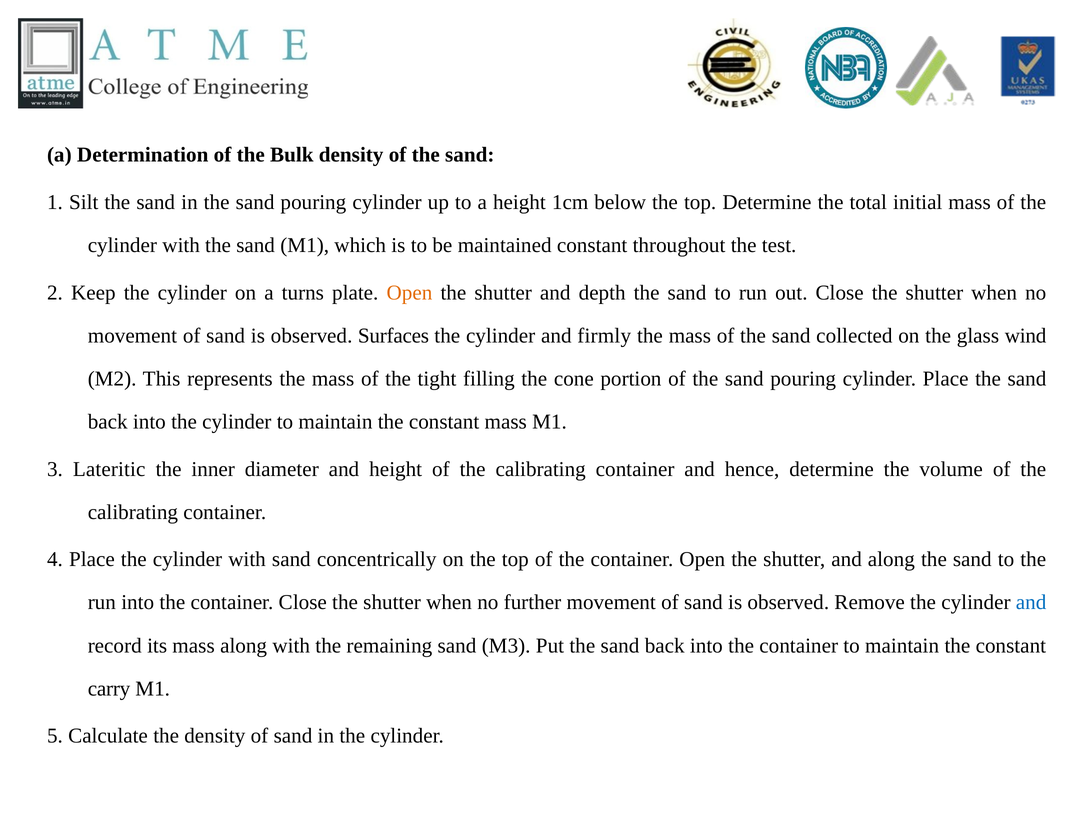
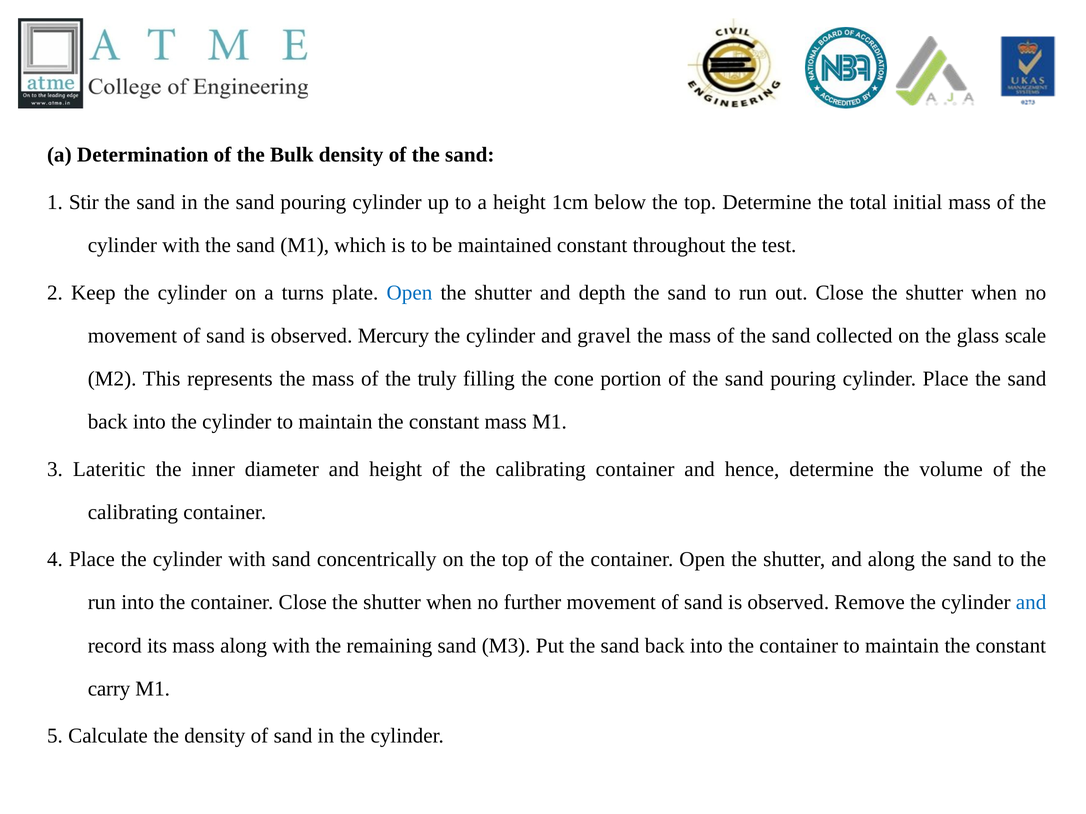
Silt: Silt -> Stir
Open at (409, 293) colour: orange -> blue
Surfaces: Surfaces -> Mercury
firmly: firmly -> gravel
wind: wind -> scale
tight: tight -> truly
